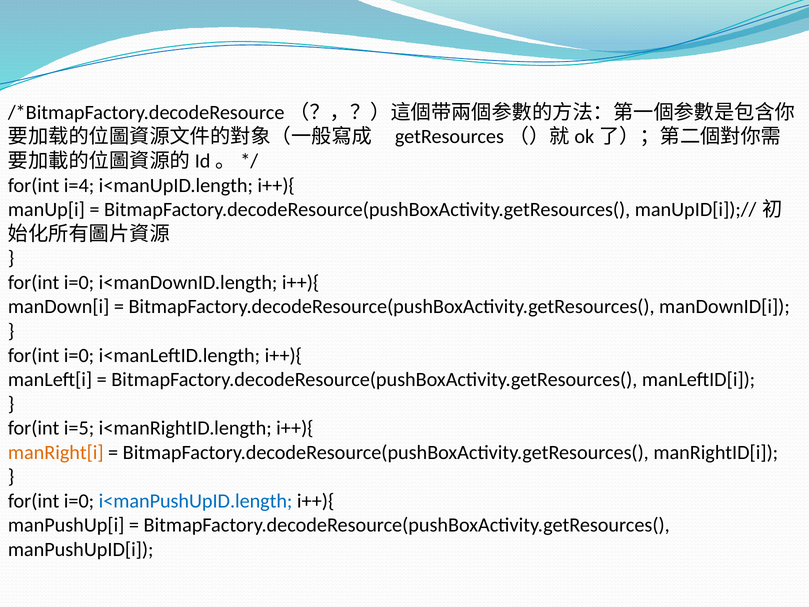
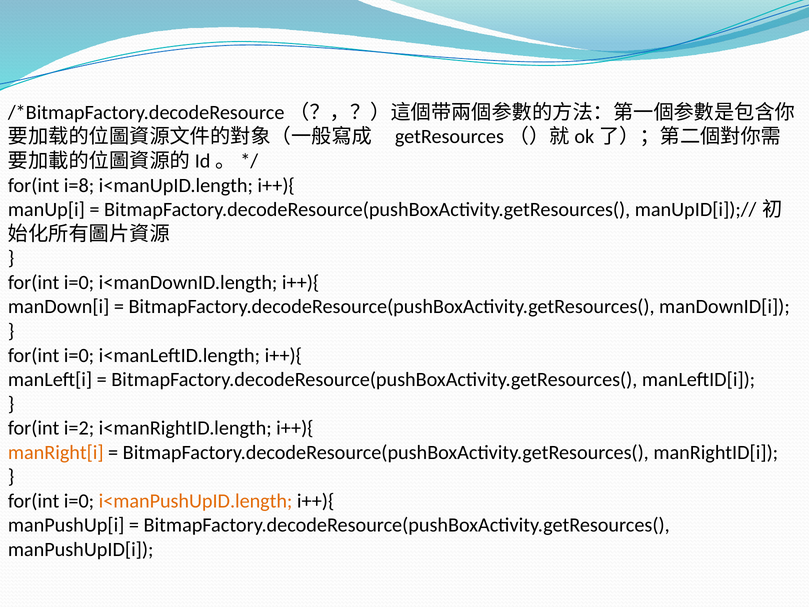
i=4: i=4 -> i=8
i=5: i=5 -> i=2
i<manPushUpID.length colour: blue -> orange
